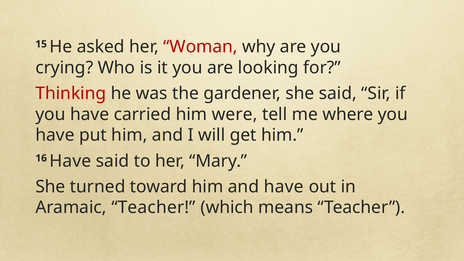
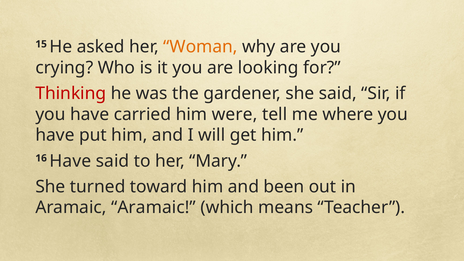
Woman colour: red -> orange
and have: have -> been
Aramaic Teacher: Teacher -> Aramaic
